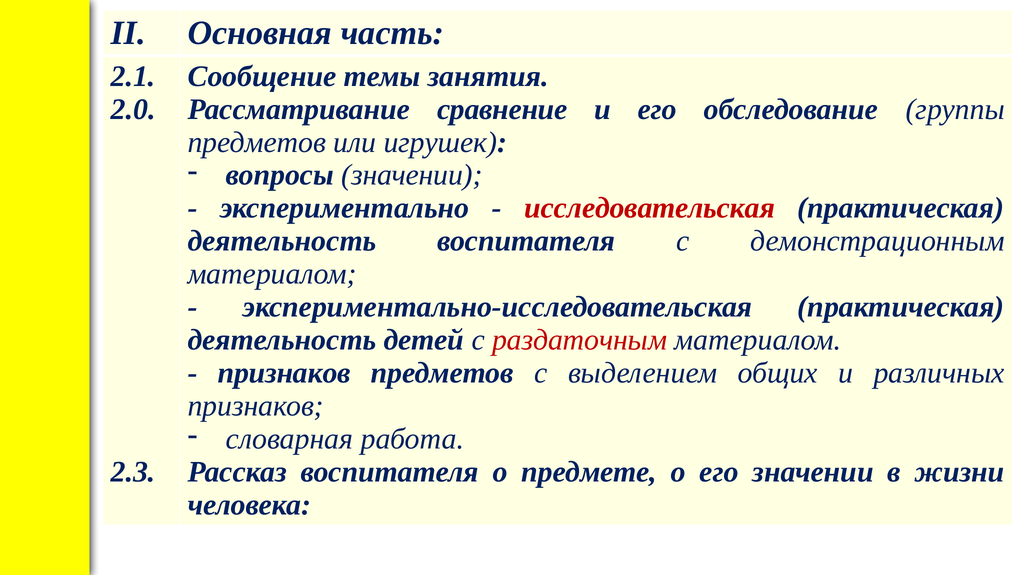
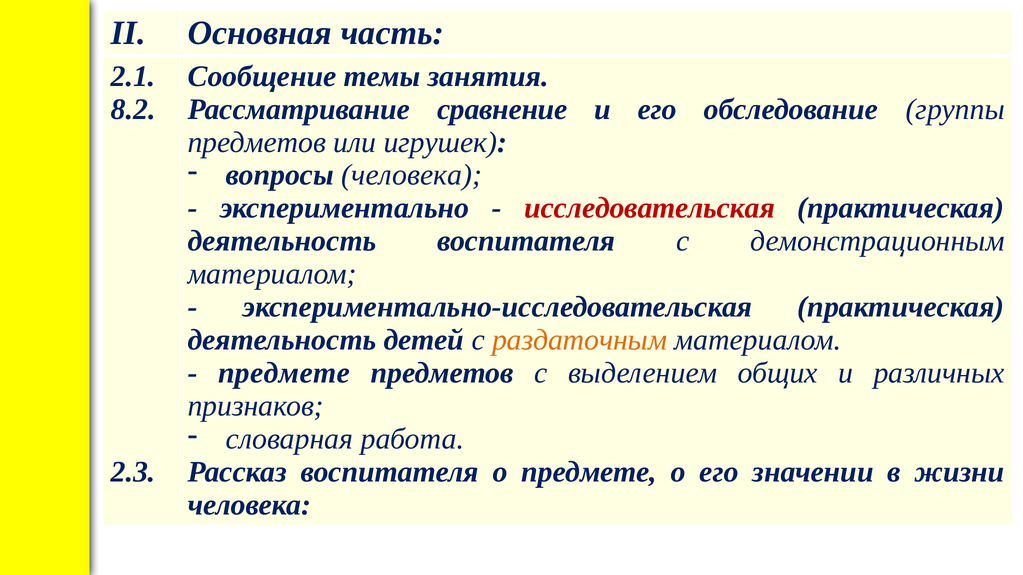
2.0: 2.0 -> 8.2
вопросы значении: значении -> человека
раздаточным colour: red -> orange
признаков at (284, 373): признаков -> предмете
